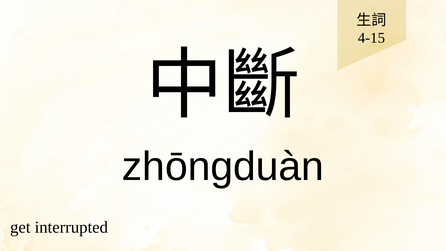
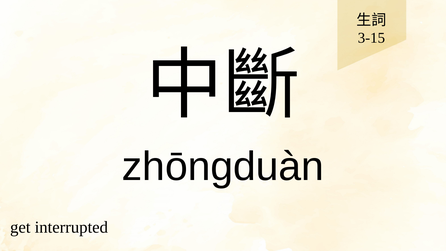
4-15: 4-15 -> 3-15
